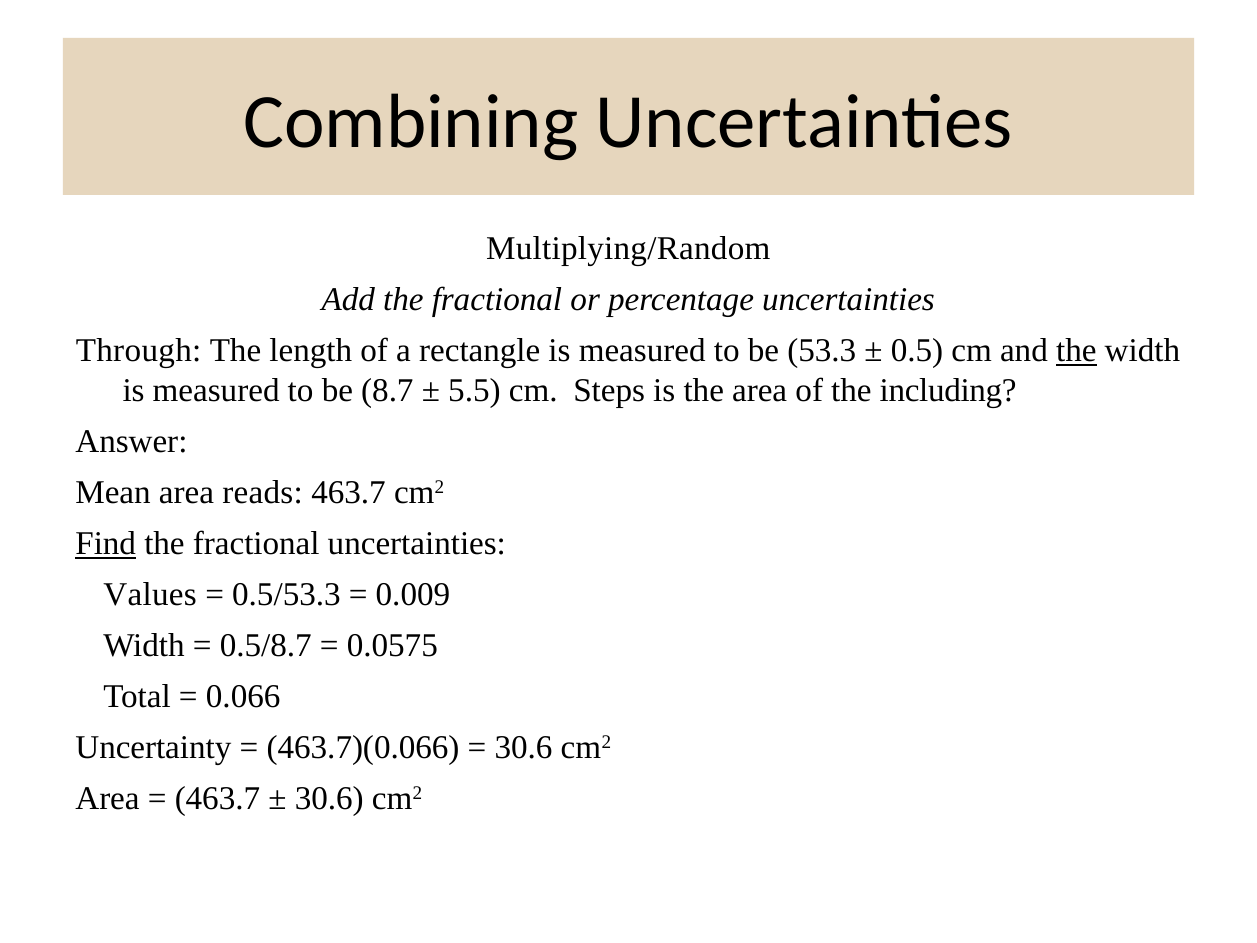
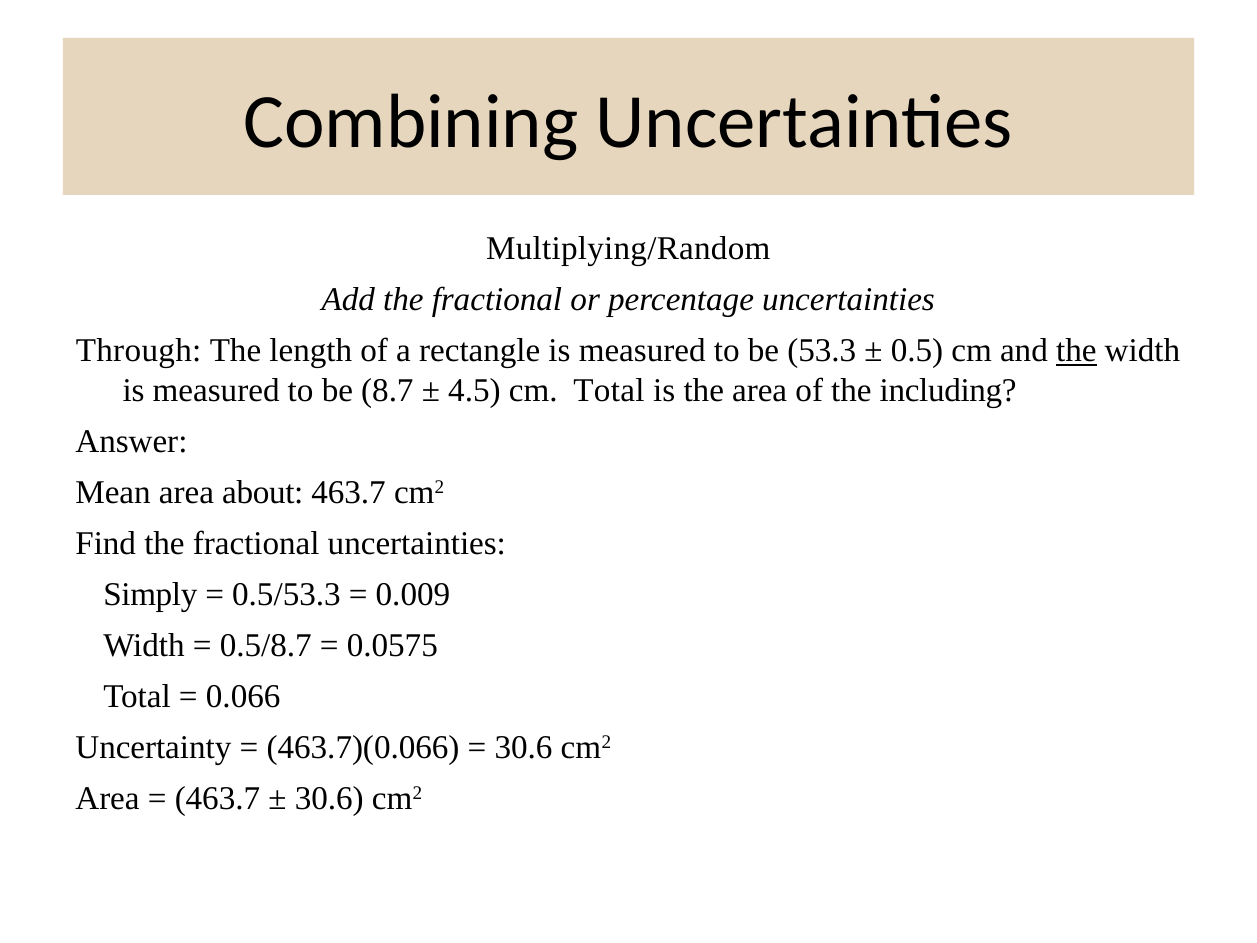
5.5: 5.5 -> 4.5
cm Steps: Steps -> Total
reads: reads -> about
Find underline: present -> none
Values: Values -> Simply
